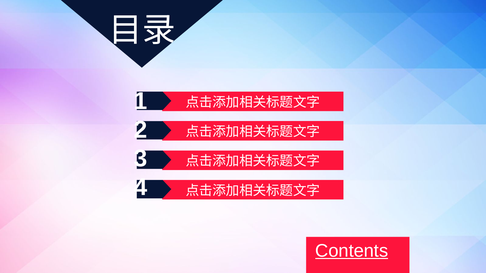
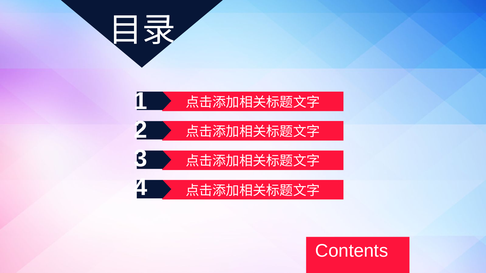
Contents underline: present -> none
